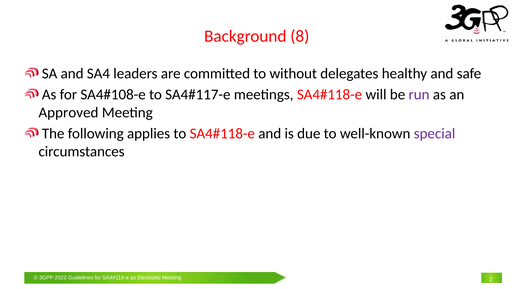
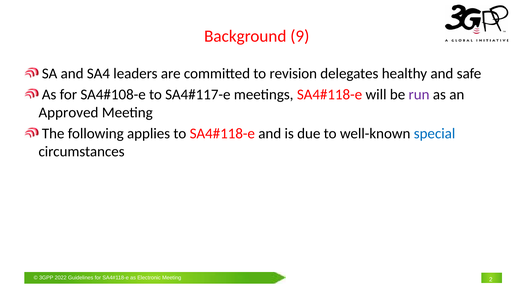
8: 8 -> 9
without: without -> revision
special colour: purple -> blue
